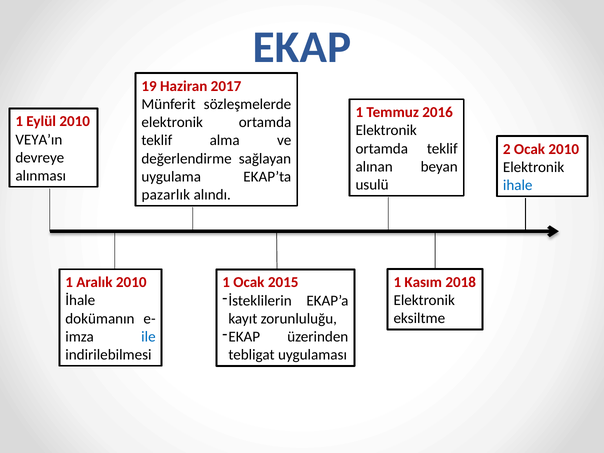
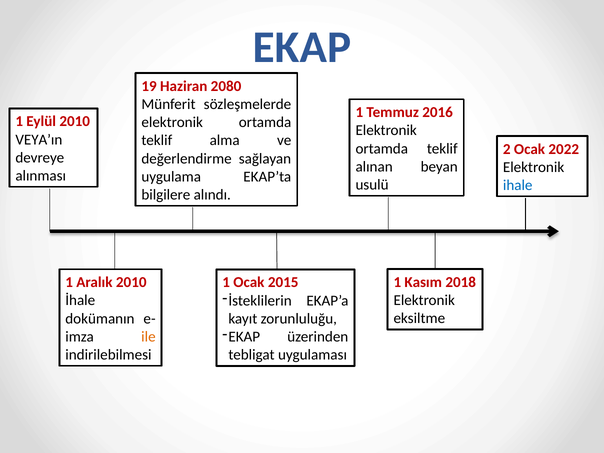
2017: 2017 -> 2080
Ocak 2010: 2010 -> 2022
pazarlık: pazarlık -> bilgilere
ile colour: blue -> orange
